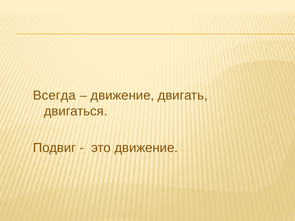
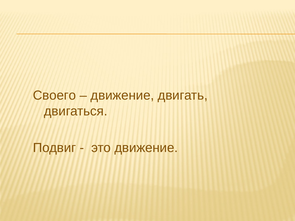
Всегда: Всегда -> Своего
